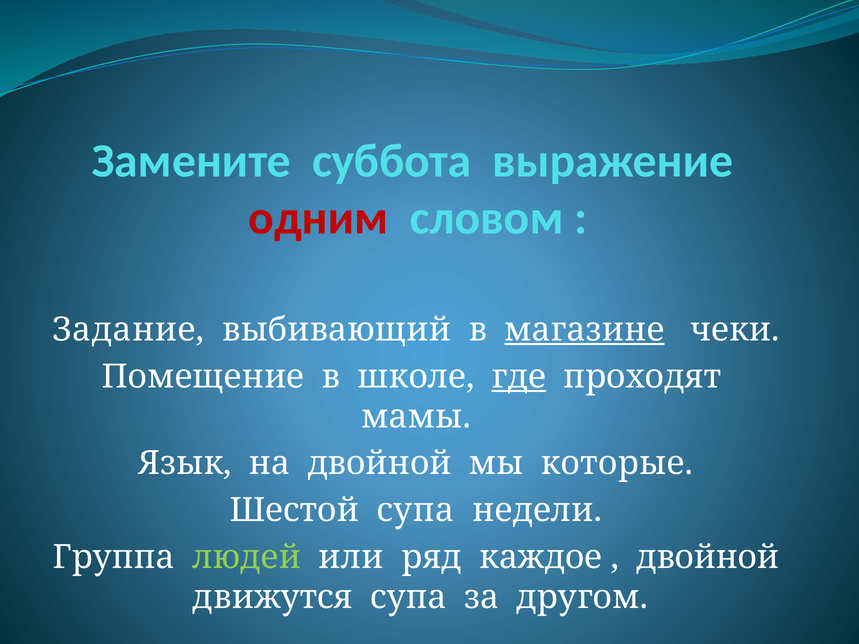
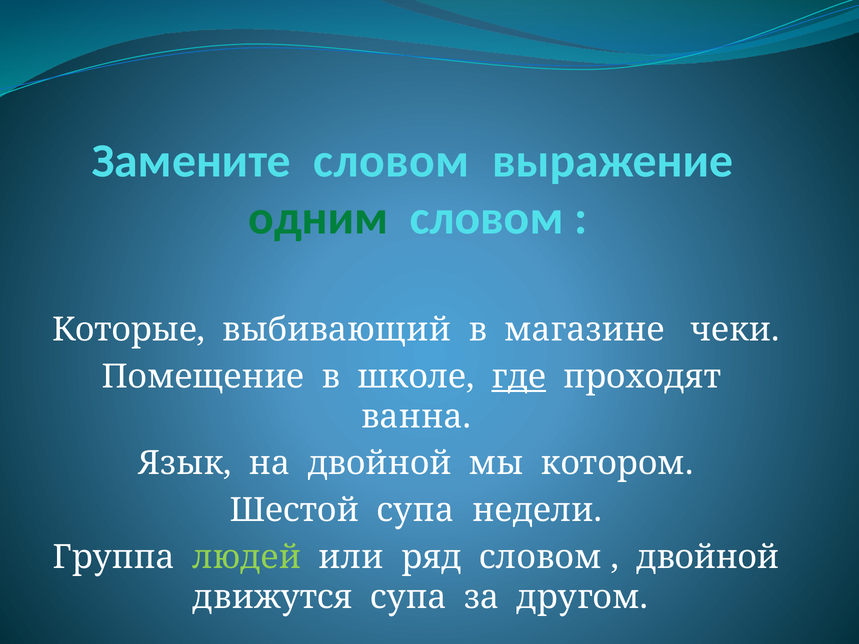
Замените суббота: суббота -> словом
одним colour: red -> green
Задание: Задание -> Которые
магазине underline: present -> none
мамы: мамы -> ванна
которые: которые -> котором
ряд каждое: каждое -> словом
